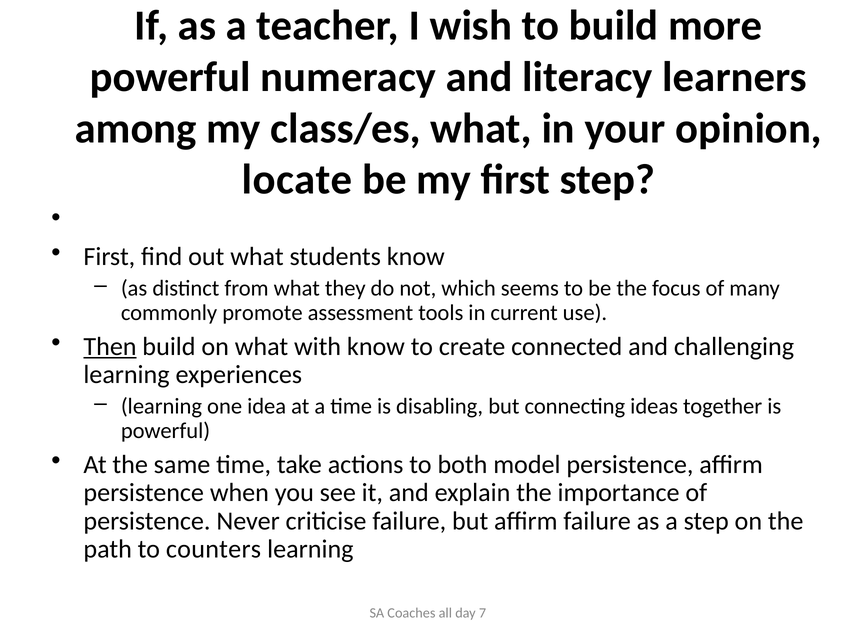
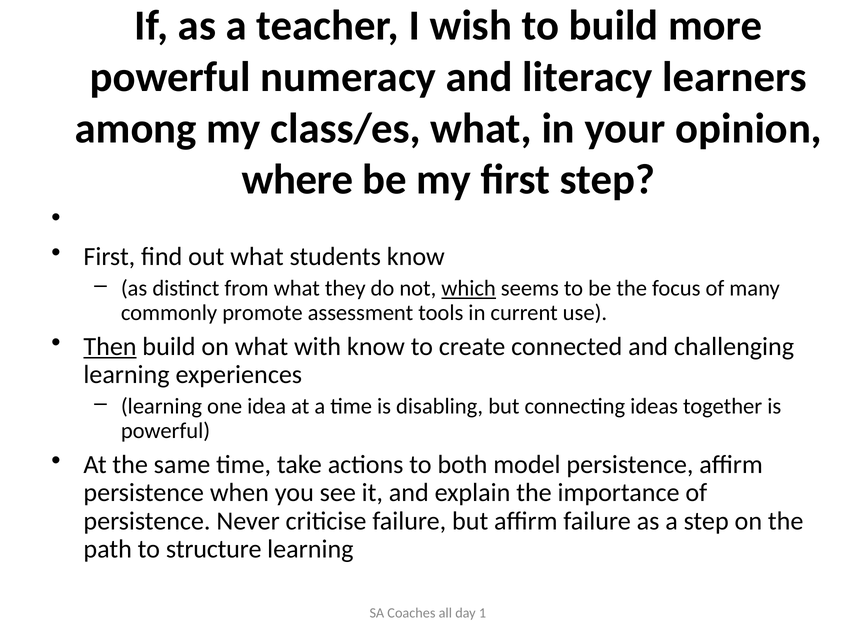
locate: locate -> where
which underline: none -> present
counters: counters -> structure
7: 7 -> 1
